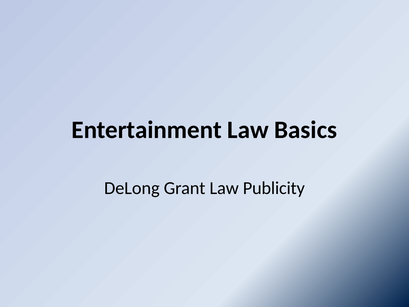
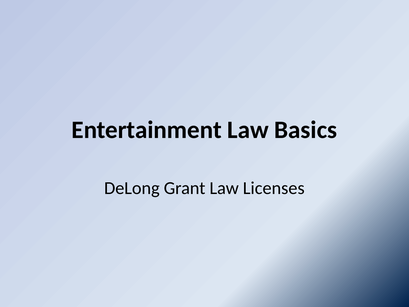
Publicity: Publicity -> Licenses
